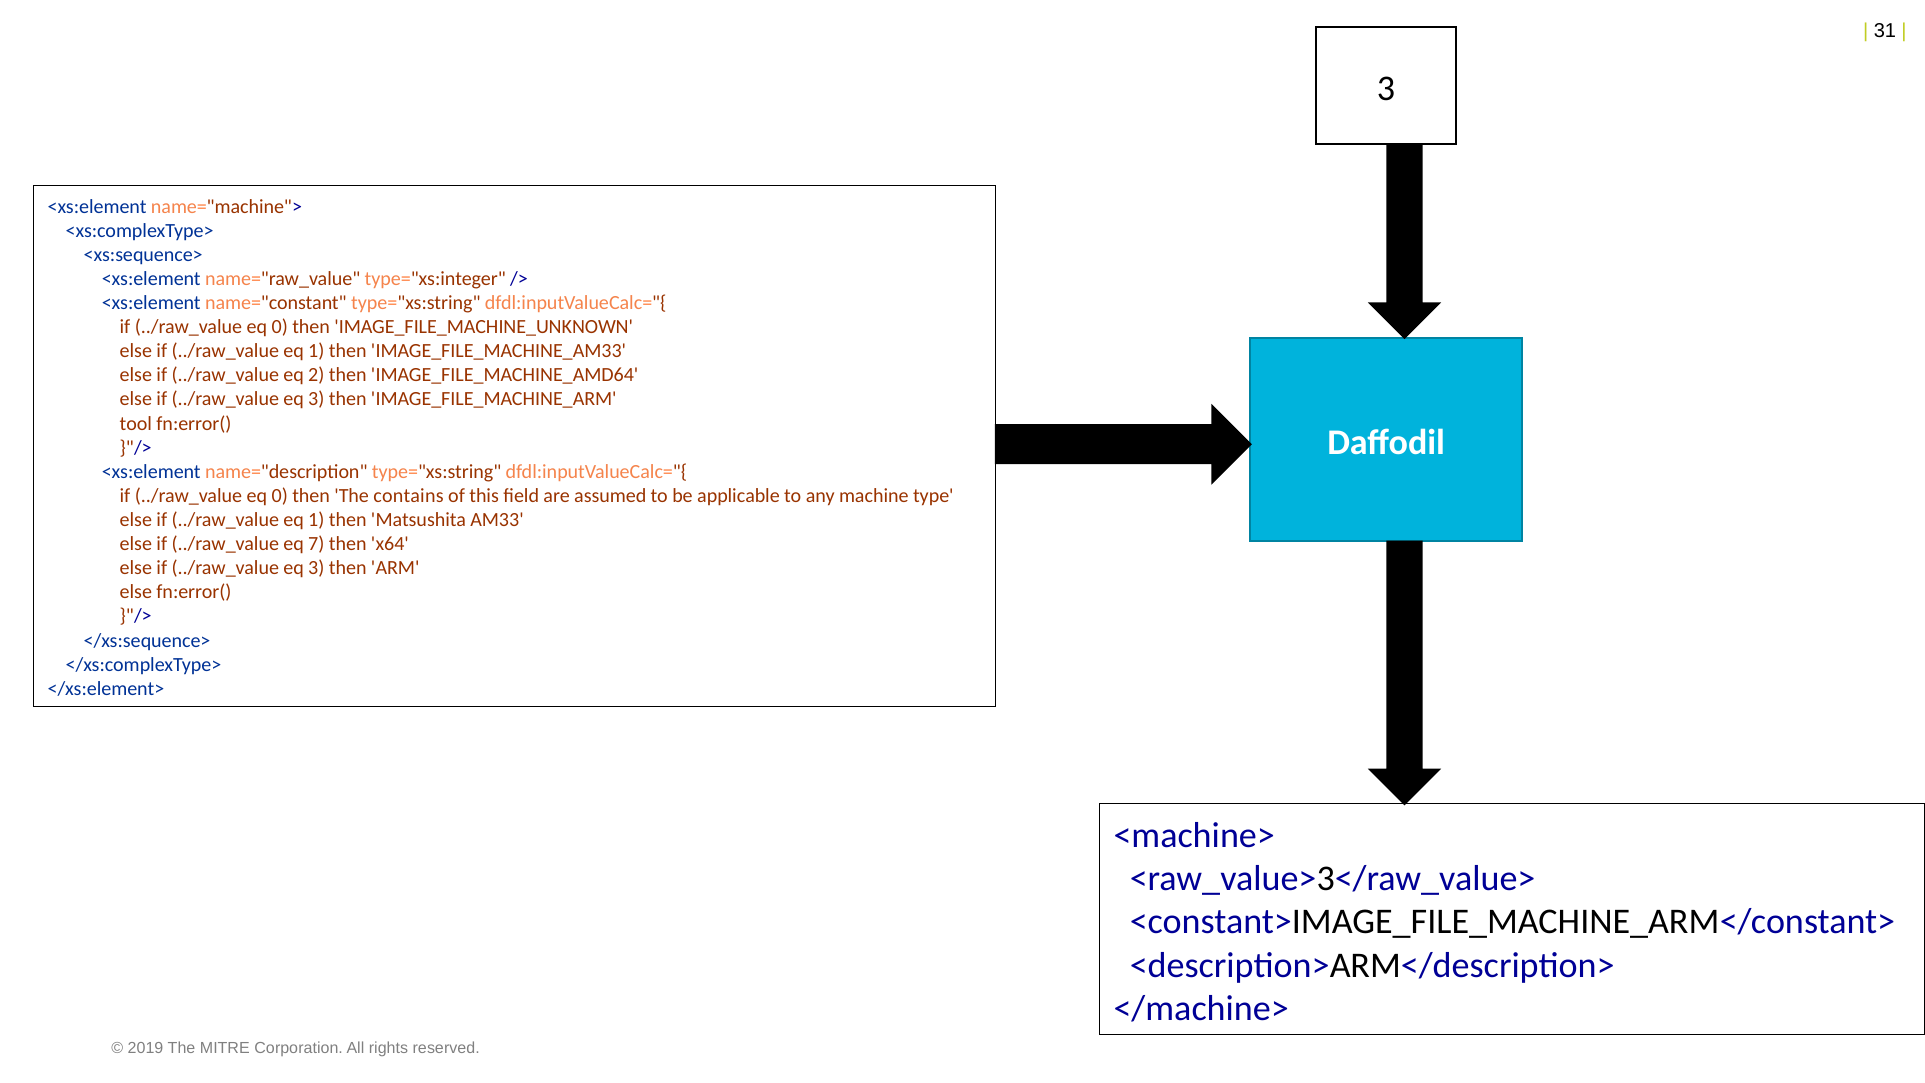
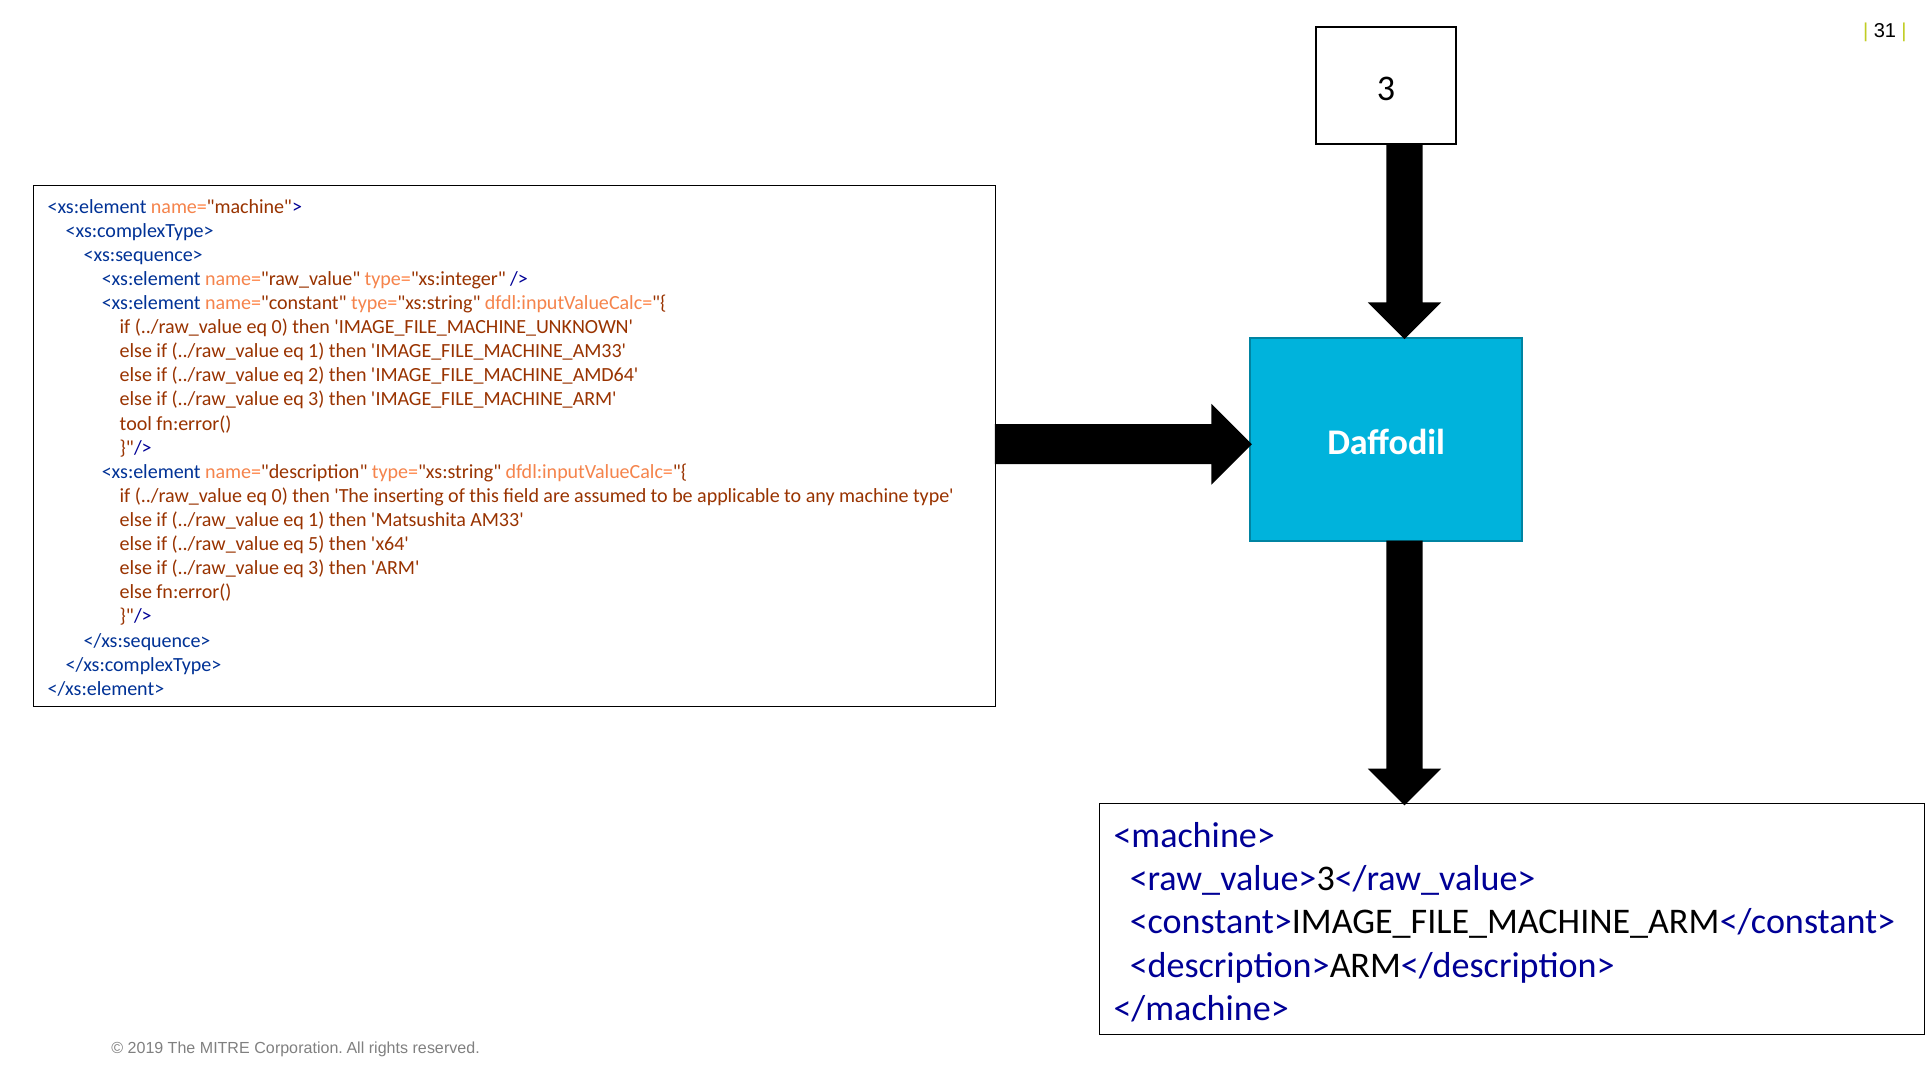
contains: contains -> inserting
7: 7 -> 5
